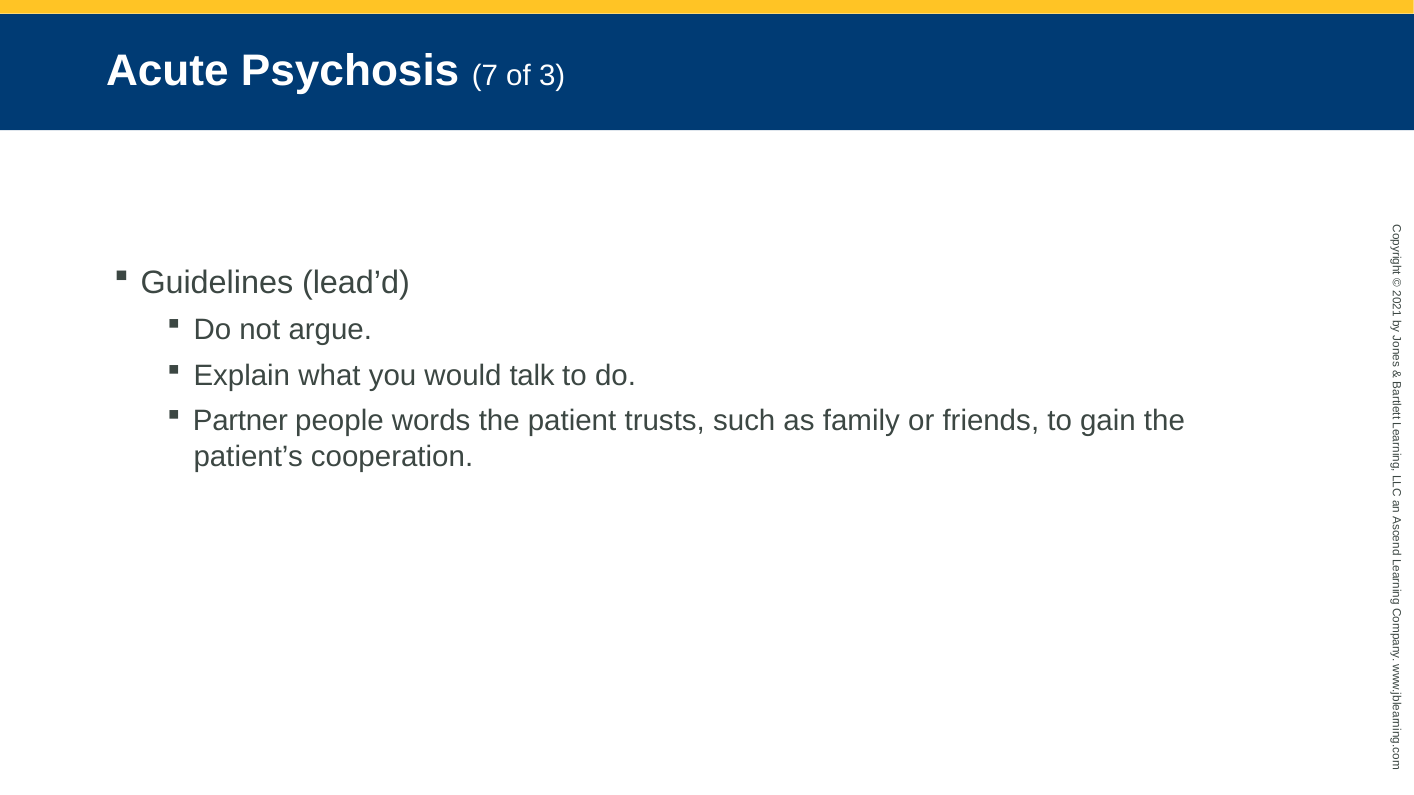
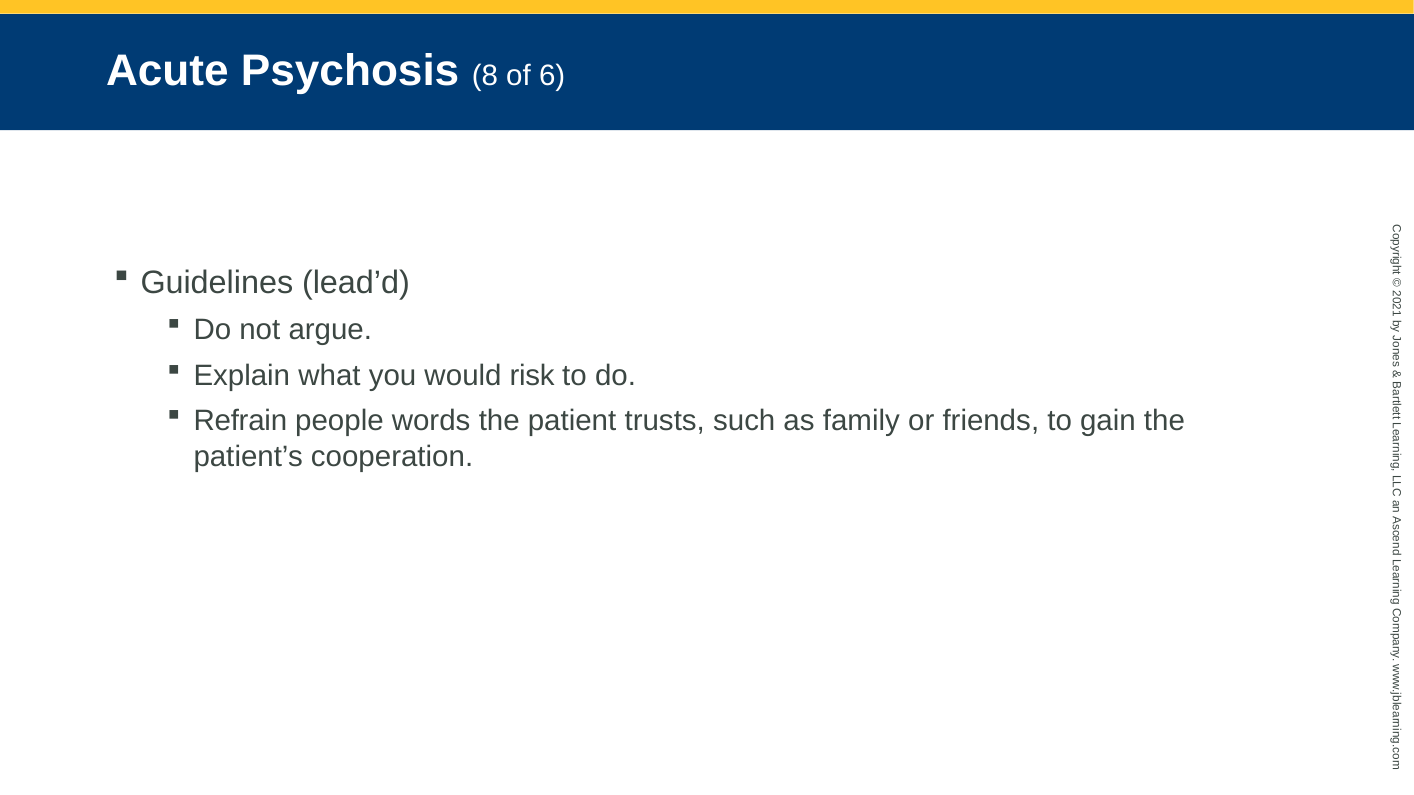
7: 7 -> 8
3: 3 -> 6
talk: talk -> risk
Partner: Partner -> Refrain
